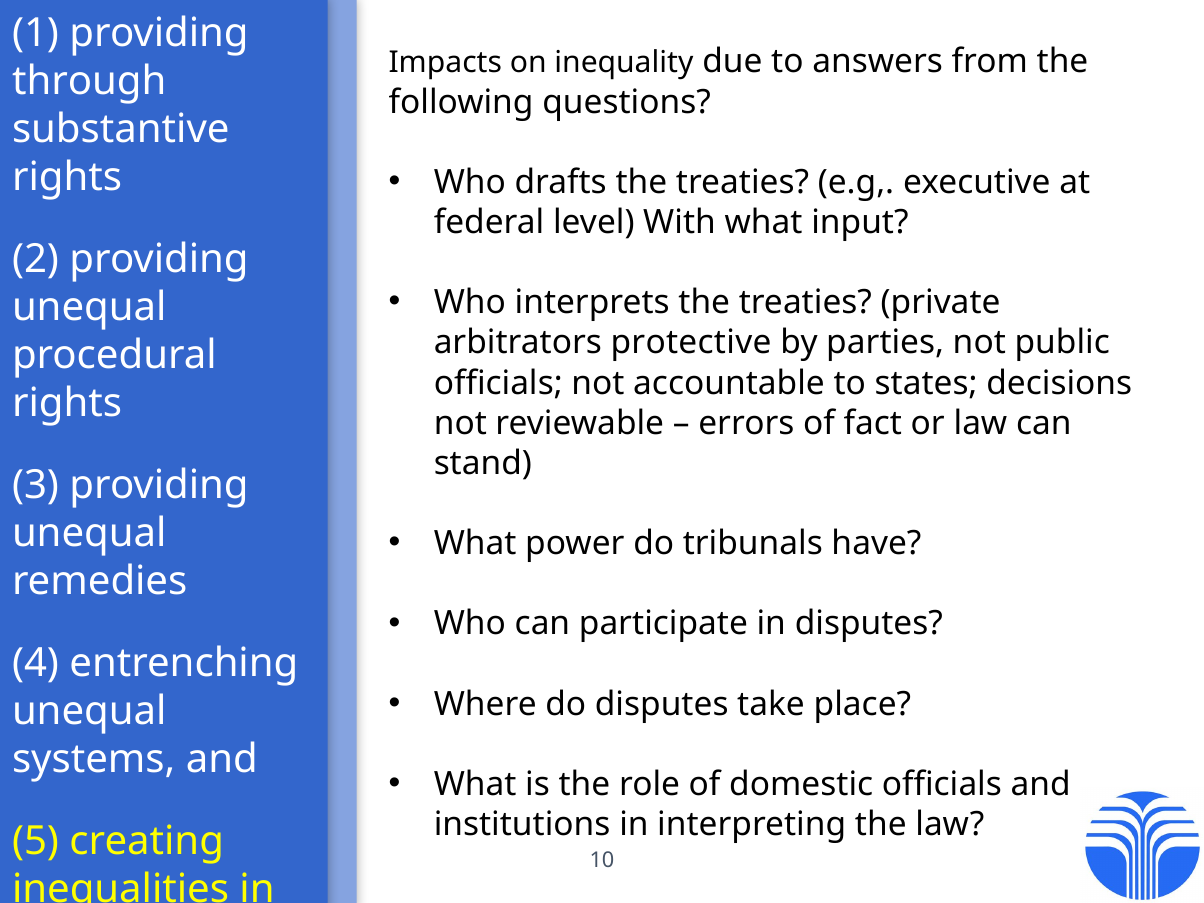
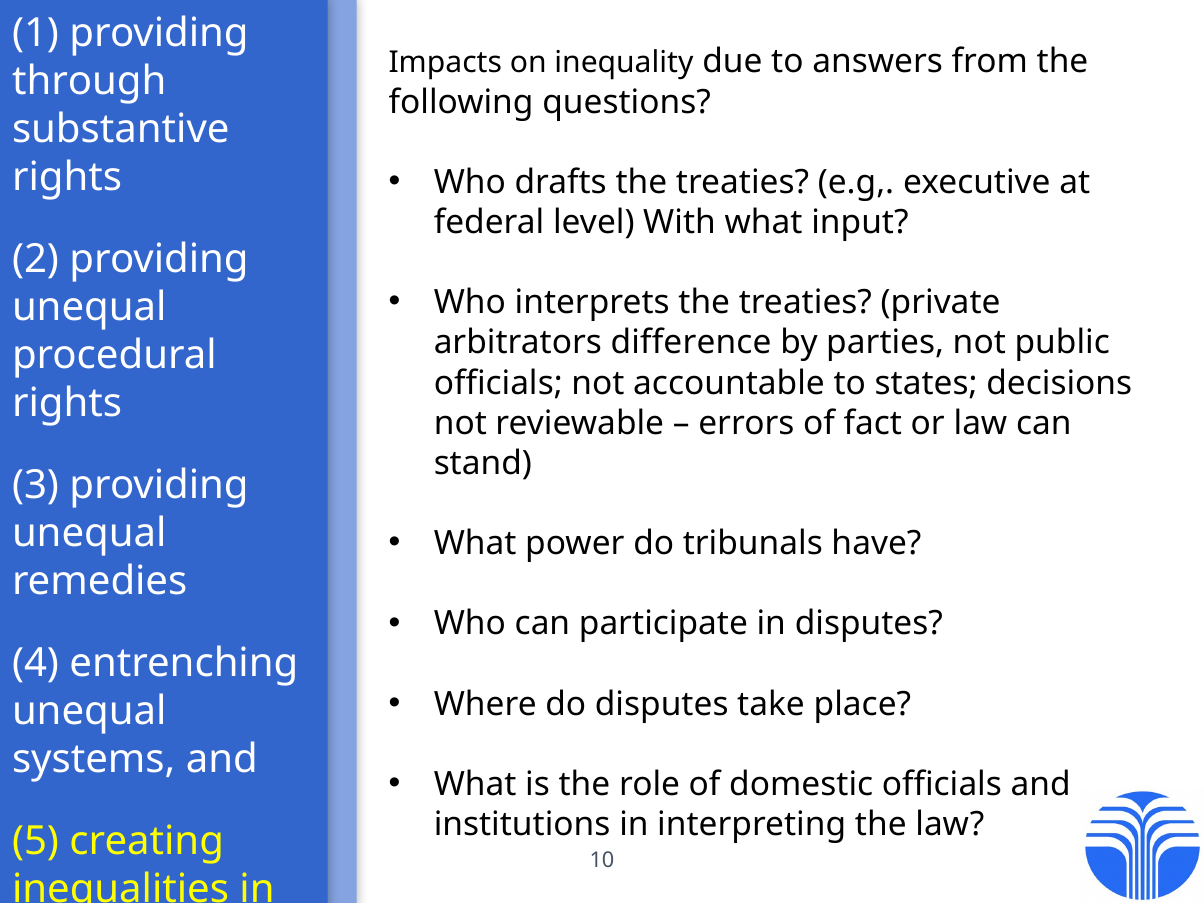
protective: protective -> difference
